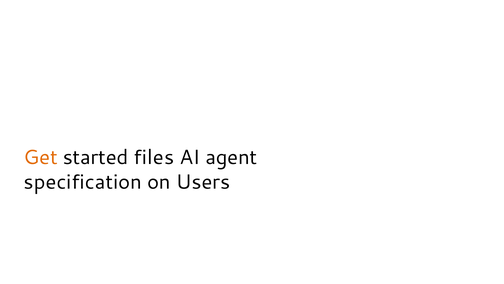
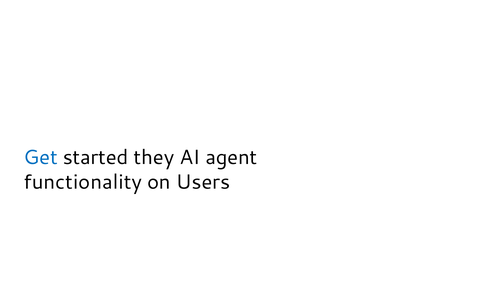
Get colour: orange -> blue
files: files -> they
specification: specification -> functionality
